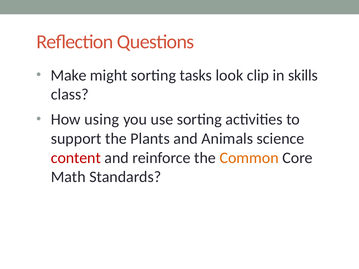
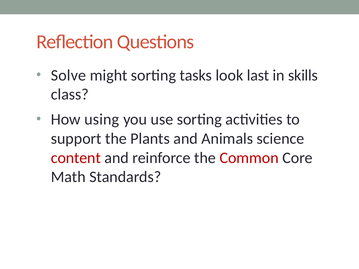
Make: Make -> Solve
clip: clip -> last
Common colour: orange -> red
